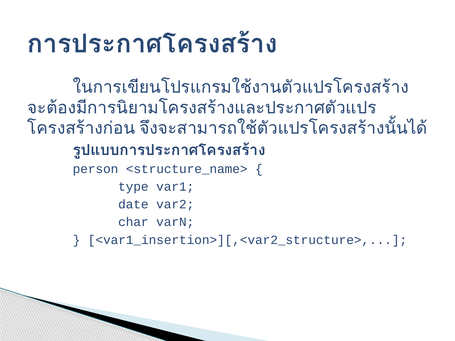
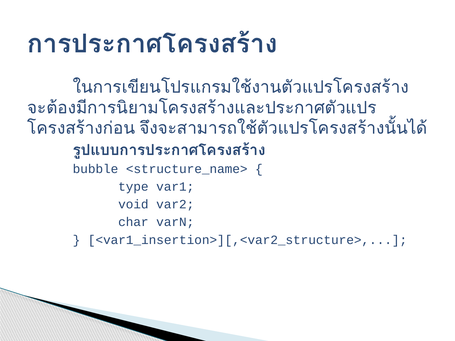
person: person -> bubble
date: date -> void
